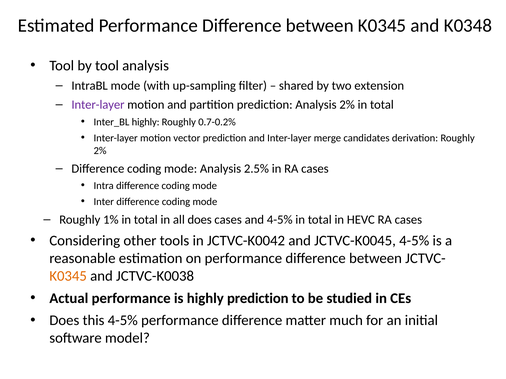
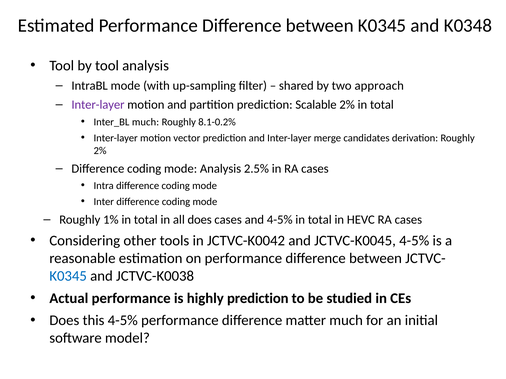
extension: extension -> approach
prediction Analysis: Analysis -> Scalable
Inter_BL highly: highly -> much
0.7-0.2%: 0.7-0.2% -> 8.1-0.2%
K0345 at (68, 276) colour: orange -> blue
